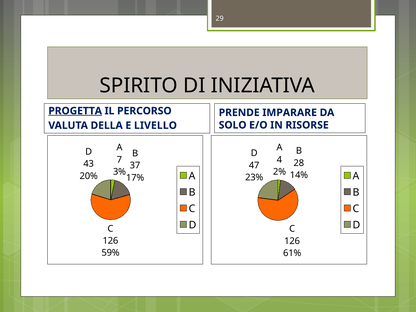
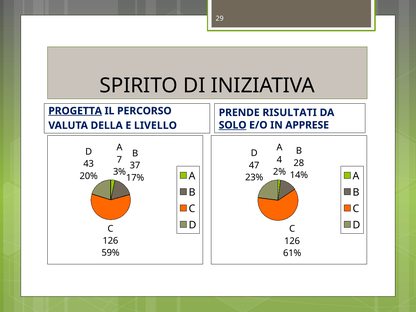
IMPARARE: IMPARARE -> RISULTATI
SOLO underline: none -> present
RISORSE: RISORSE -> APPRESE
